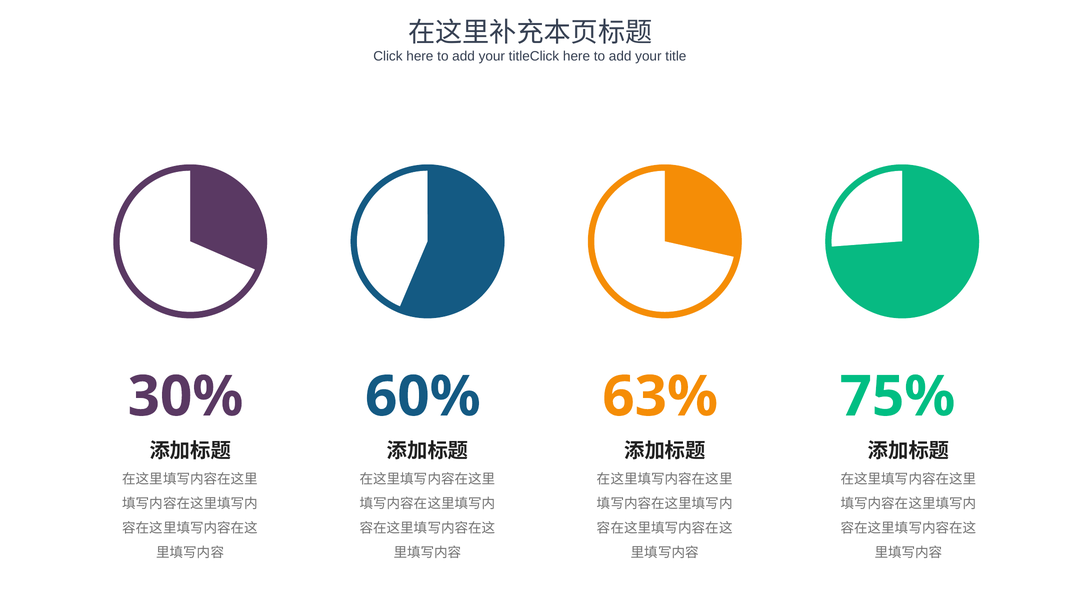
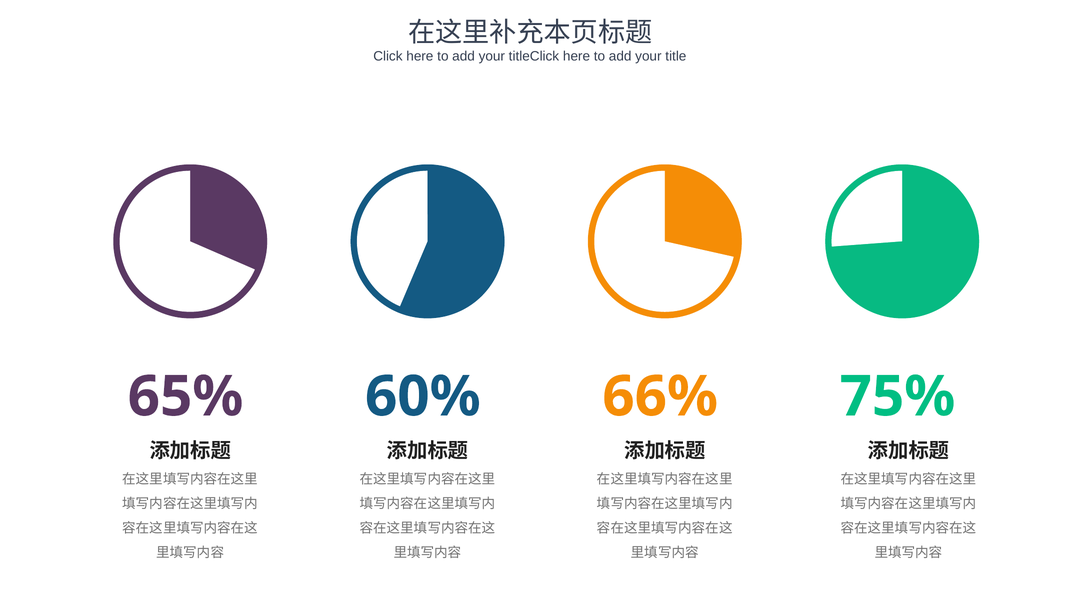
30%: 30% -> 65%
63%: 63% -> 66%
